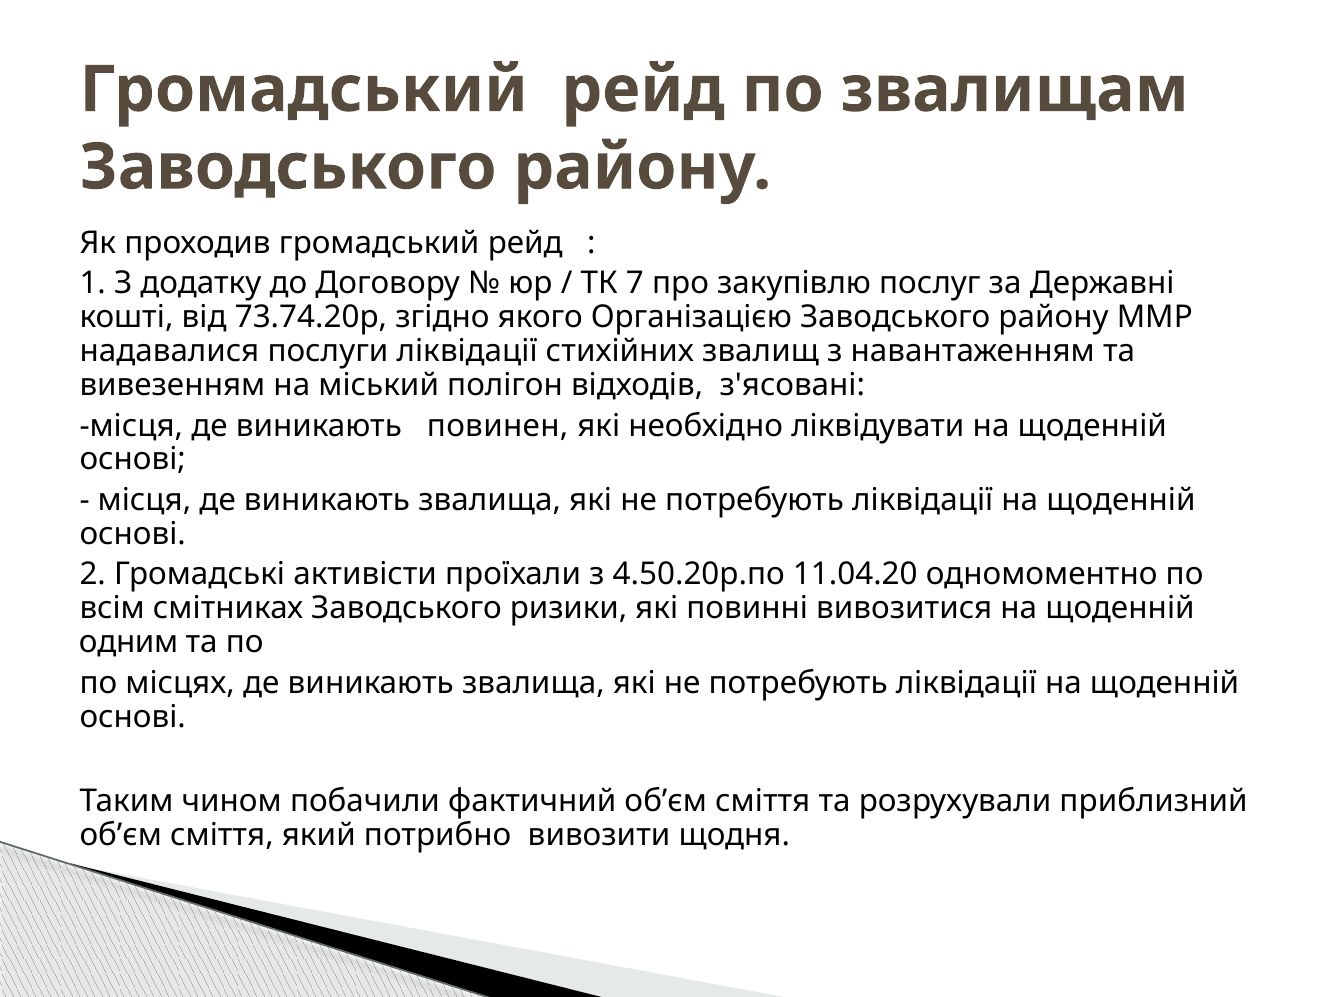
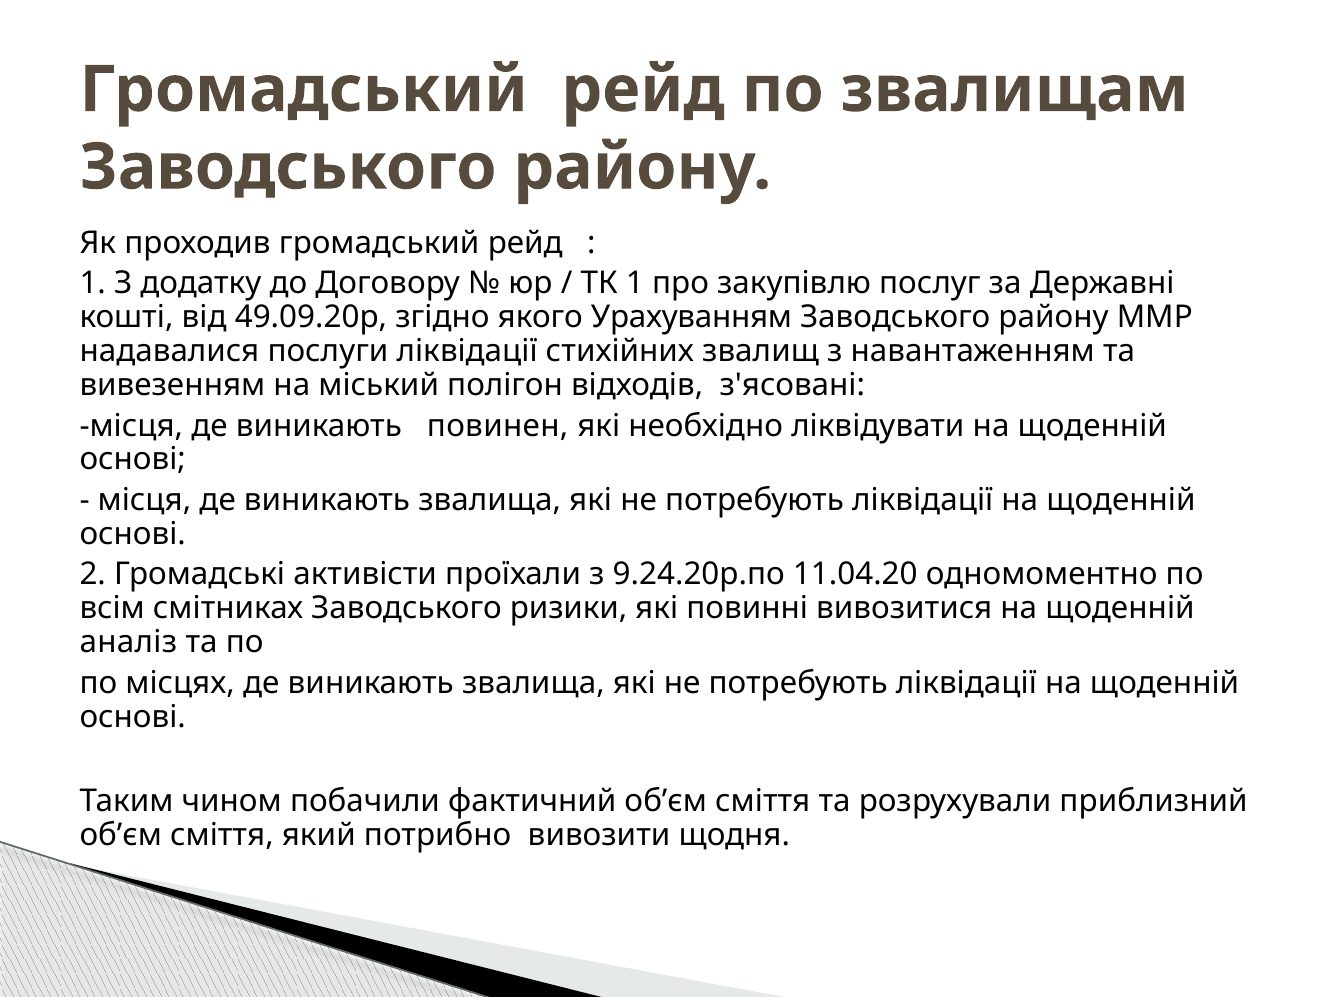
ТК 7: 7 -> 1
73.74.20р: 73.74.20р -> 49.09.20р
Організацією: Організацією -> Урахуванням
4.50.20р.по: 4.50.20р.по -> 9.24.20р.по
одним: одним -> аналіз
